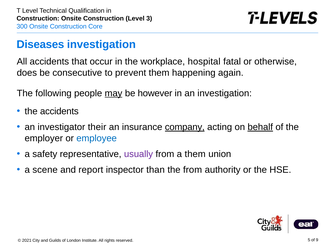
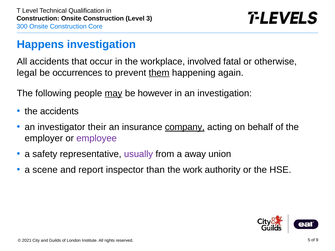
Diseases: Diseases -> Happens
hospital: hospital -> involved
does: does -> legal
consecutive: consecutive -> occurrences
them at (159, 73) underline: none -> present
behalf underline: present -> none
employee colour: blue -> purple
a them: them -> away
the from: from -> work
